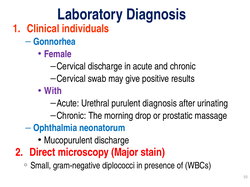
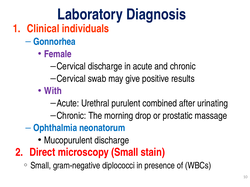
purulent diagnosis: diagnosis -> combined
Major: Major -> Small
